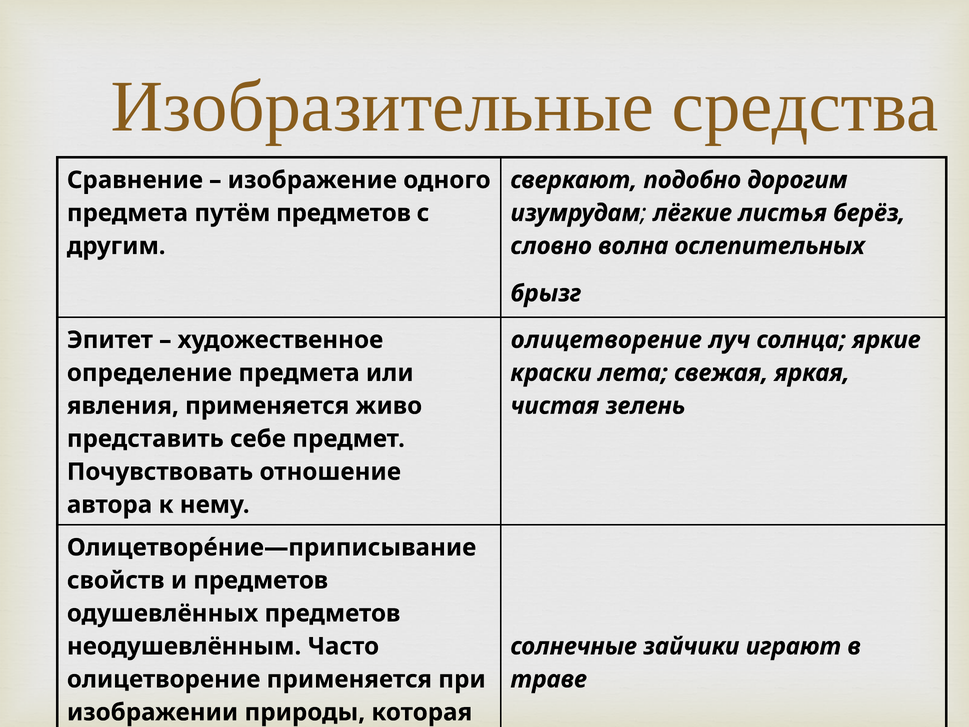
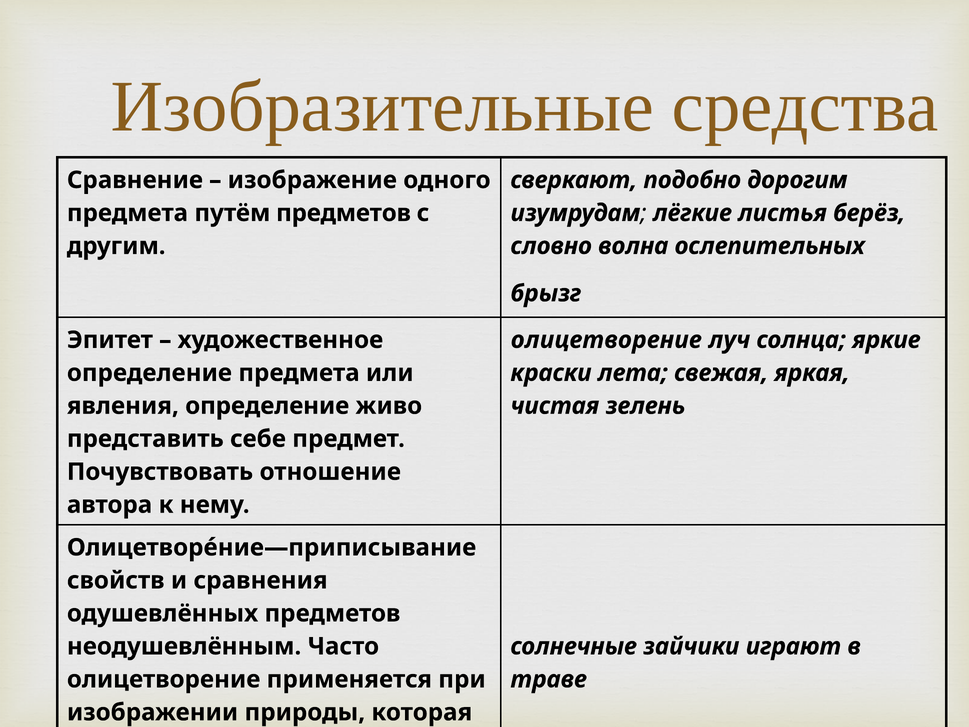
явления применяется: применяется -> определение
и предметов: предметов -> сравнения
